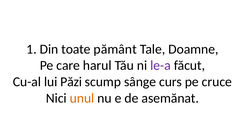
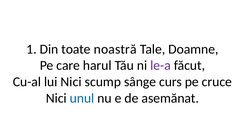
pământ: pământ -> noastră
lui Păzi: Păzi -> Nici
unul colour: orange -> blue
